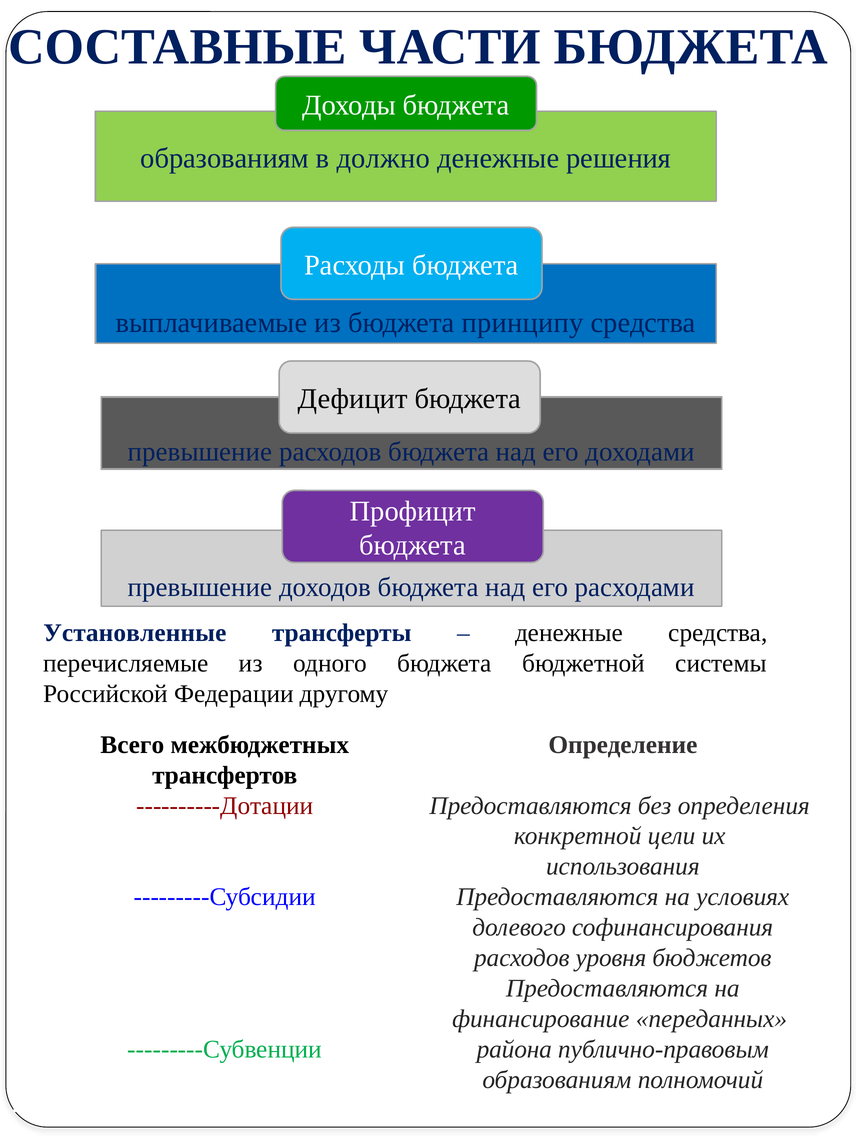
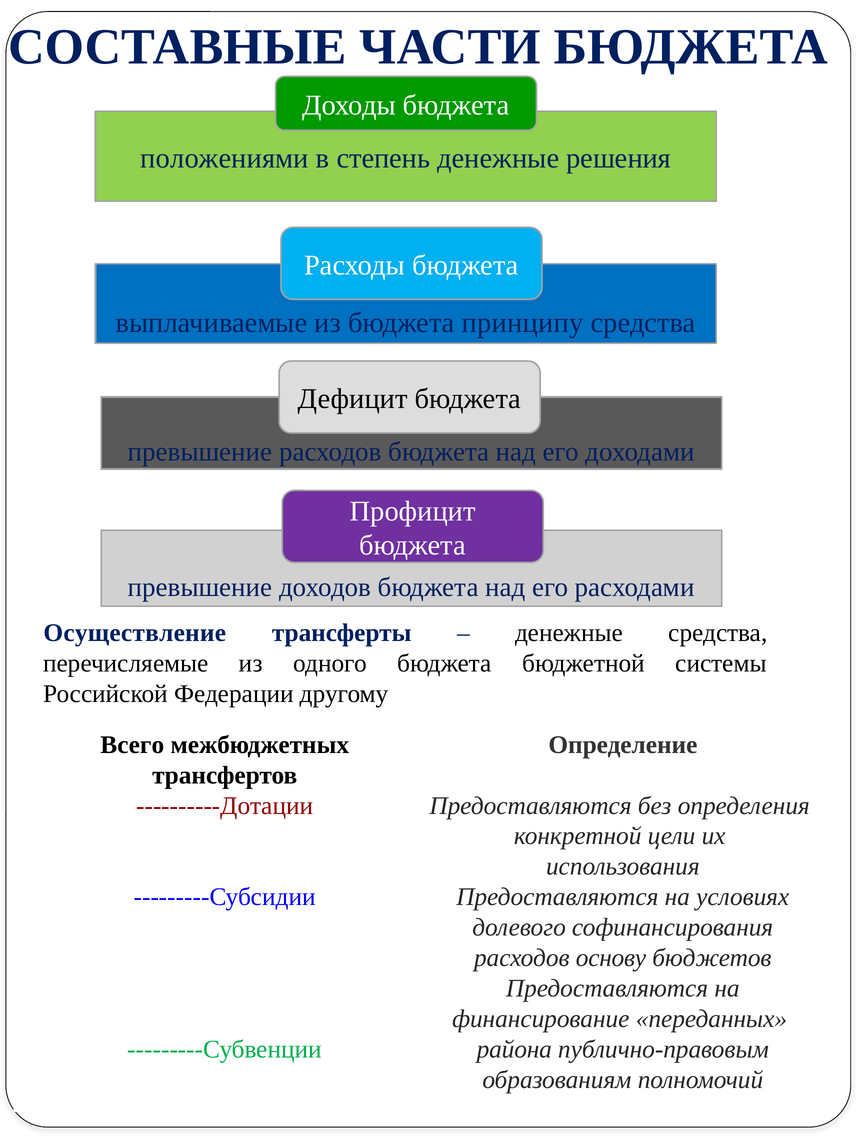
образованиям at (225, 158): образованиям -> положениями
должно: должно -> степень
Установленные: Установленные -> Осуществление
уровня: уровня -> основу
